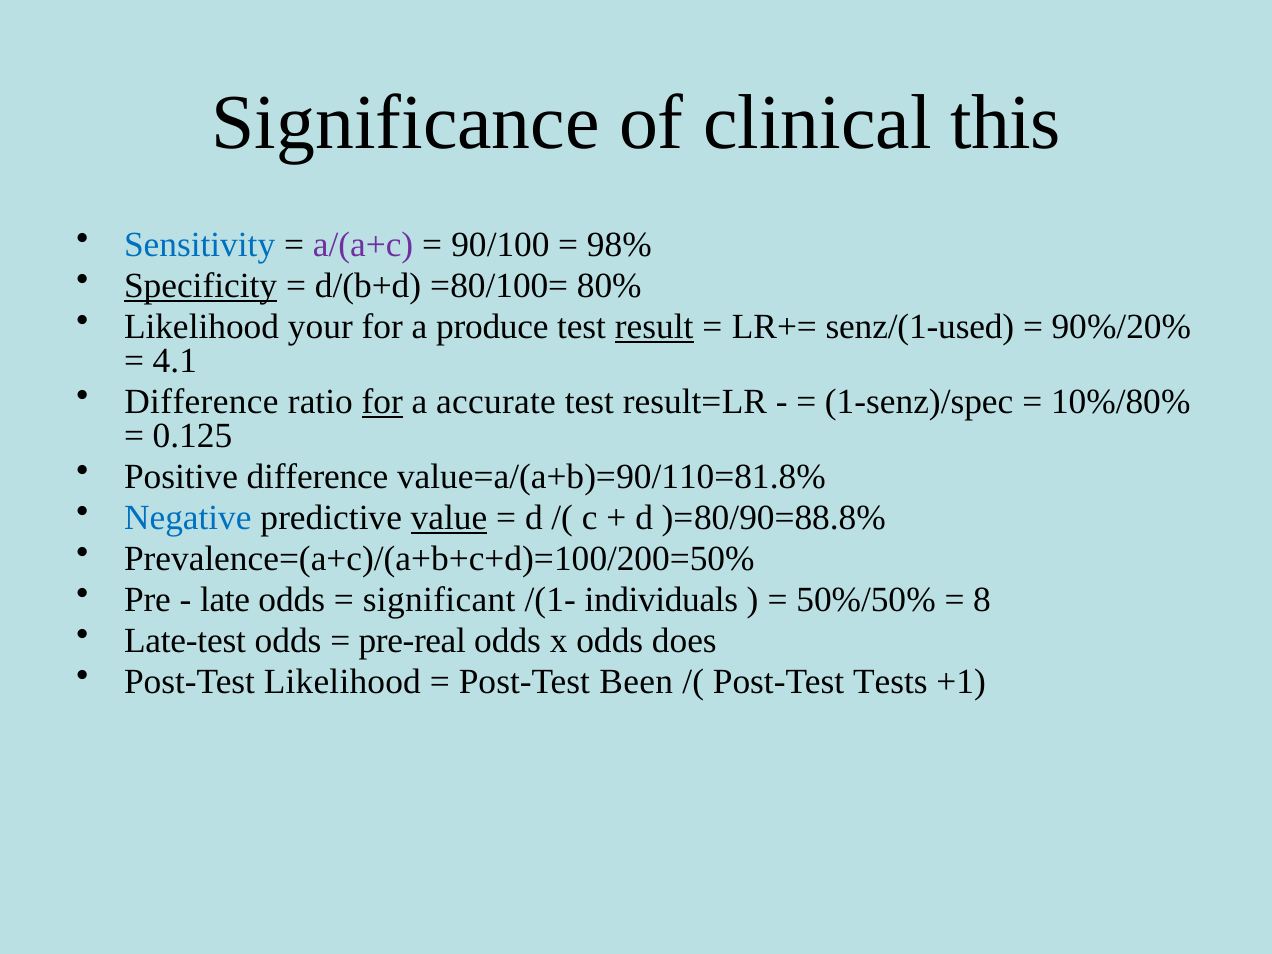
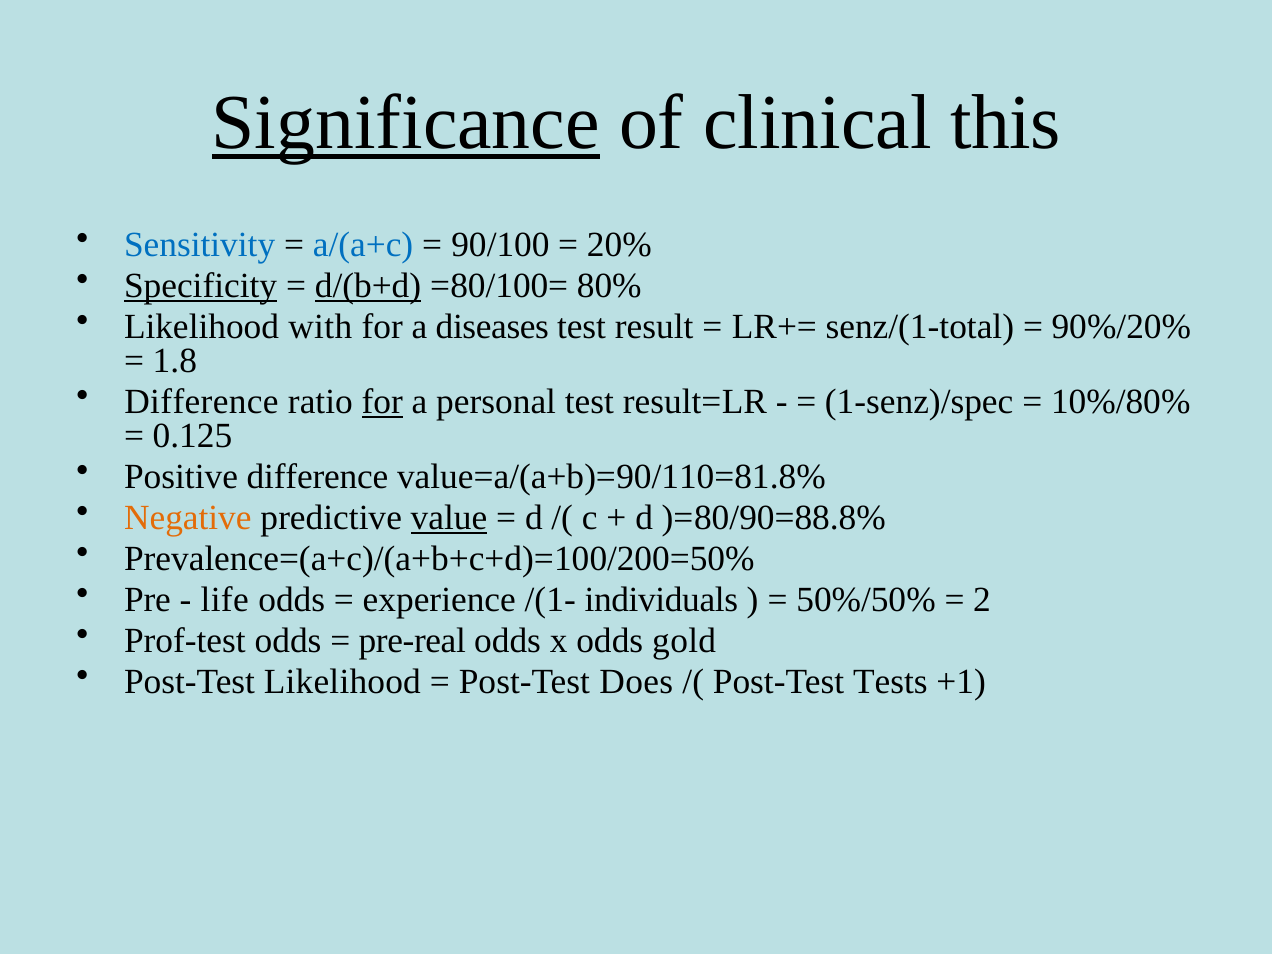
Significance underline: none -> present
a/(a+c colour: purple -> blue
98%: 98% -> 20%
d/(b+d underline: none -> present
your: your -> with
produce: produce -> diseases
result underline: present -> none
senz/(1-used: senz/(1-used -> senz/(1-total
4.1: 4.1 -> 1.8
accurate: accurate -> personal
Negative colour: blue -> orange
late: late -> life
significant: significant -> experience
8: 8 -> 2
Late-test: Late-test -> Prof-test
does: does -> gold
Been: Been -> Does
